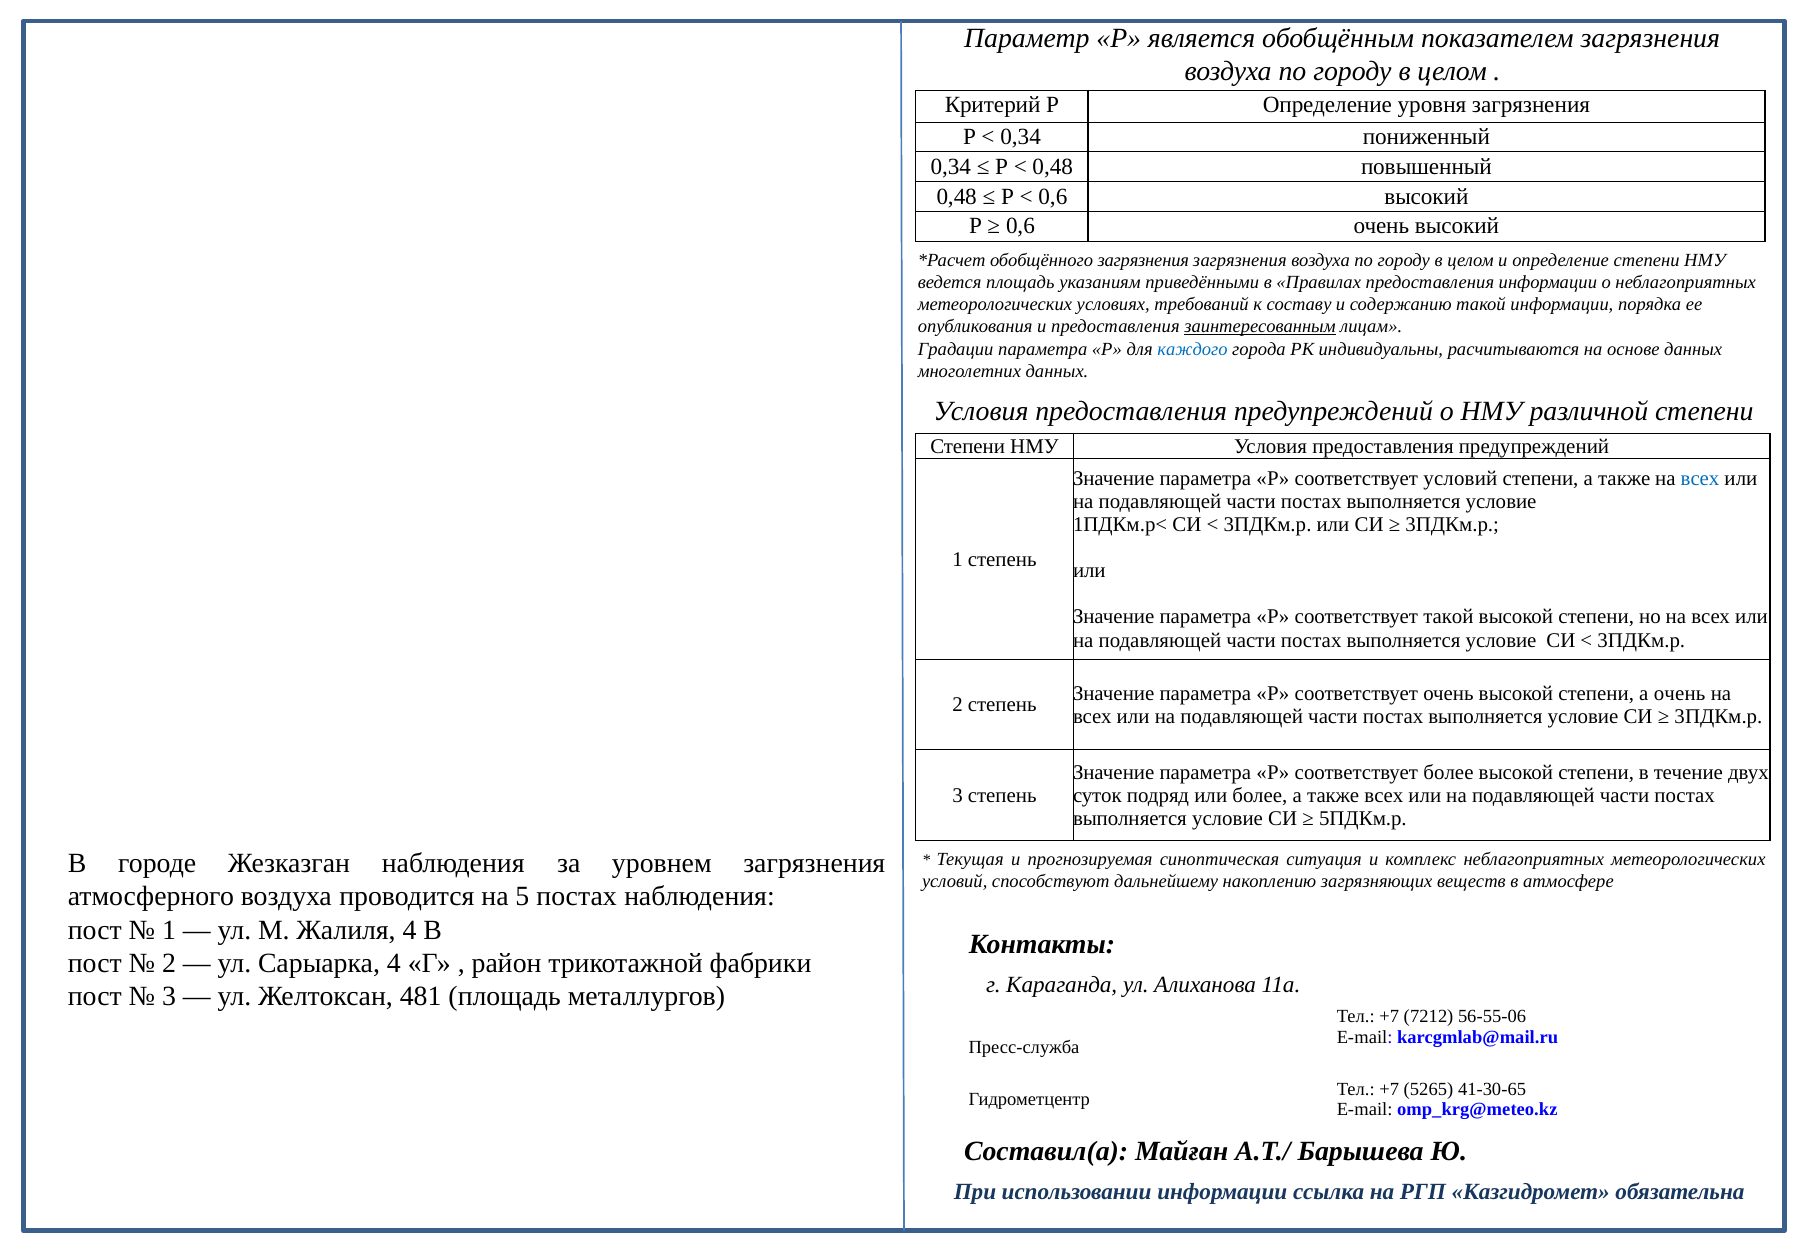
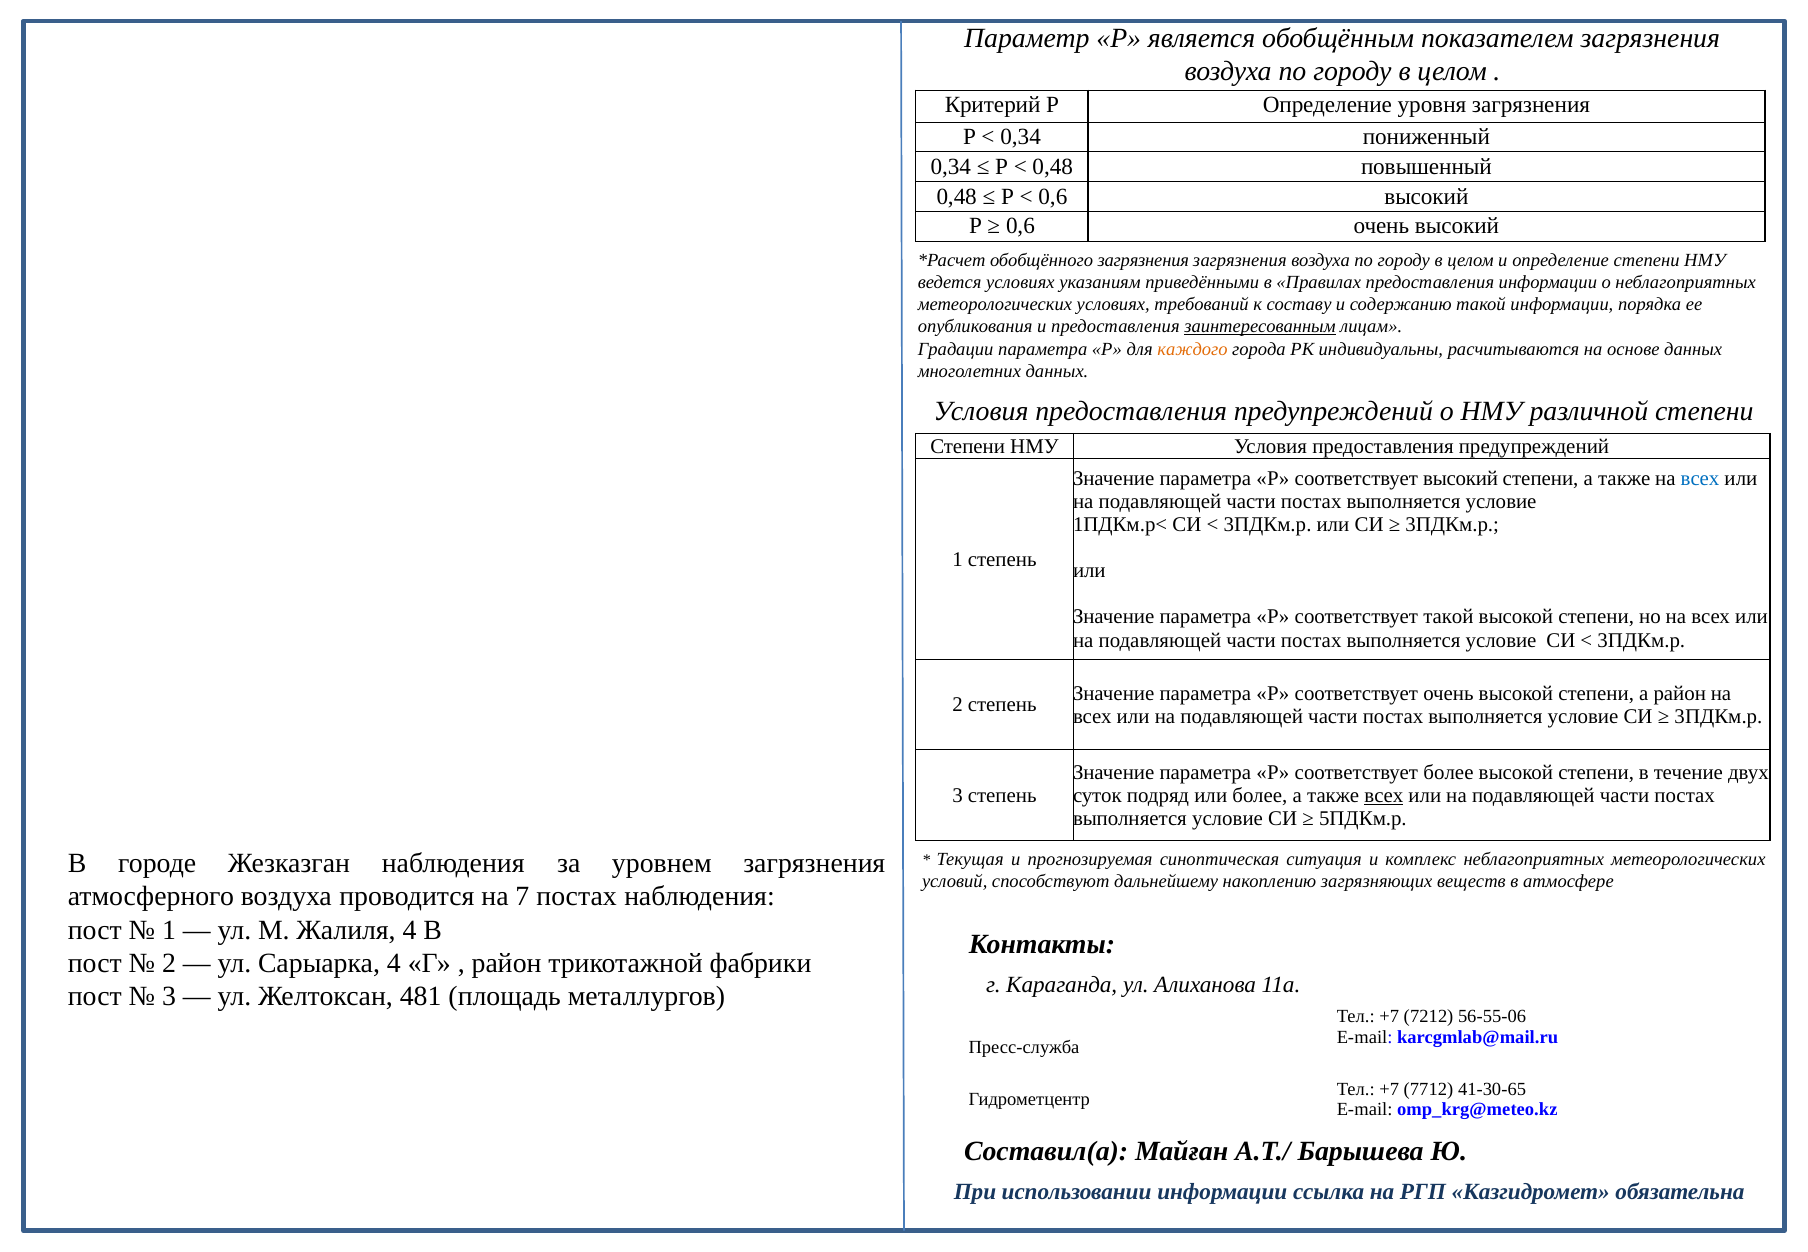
ведется площадь: площадь -> условиях
каждого colour: blue -> orange
соответствует условий: условий -> высокий
а очень: очень -> район
всех at (1384, 795) underline: none -> present
5: 5 -> 7
5265: 5265 -> 7712
